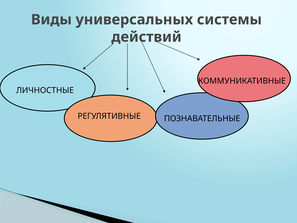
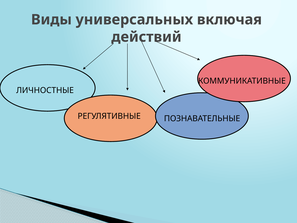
системы: системы -> включая
